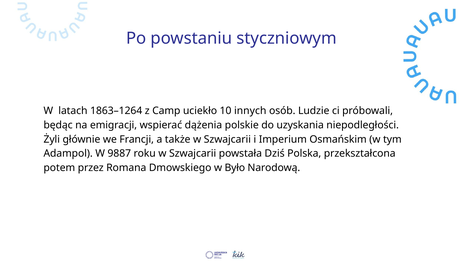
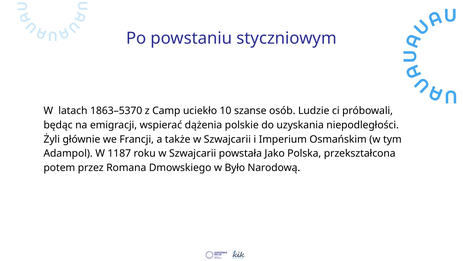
1863–1264: 1863–1264 -> 1863–5370
innych: innych -> szanse
9887: 9887 -> 1187
Dziś: Dziś -> Jako
